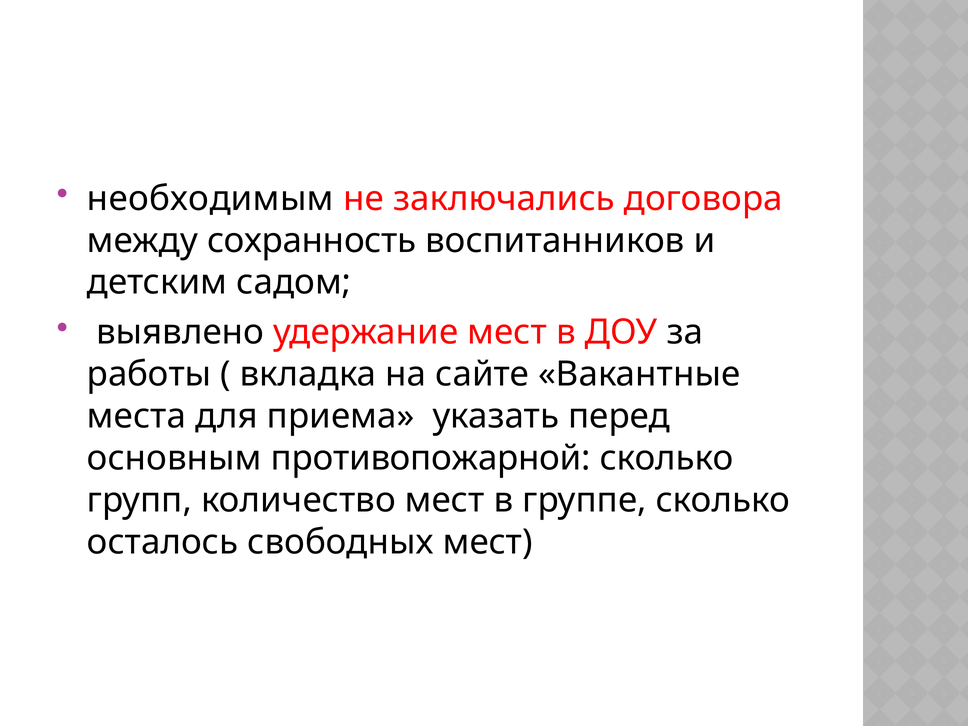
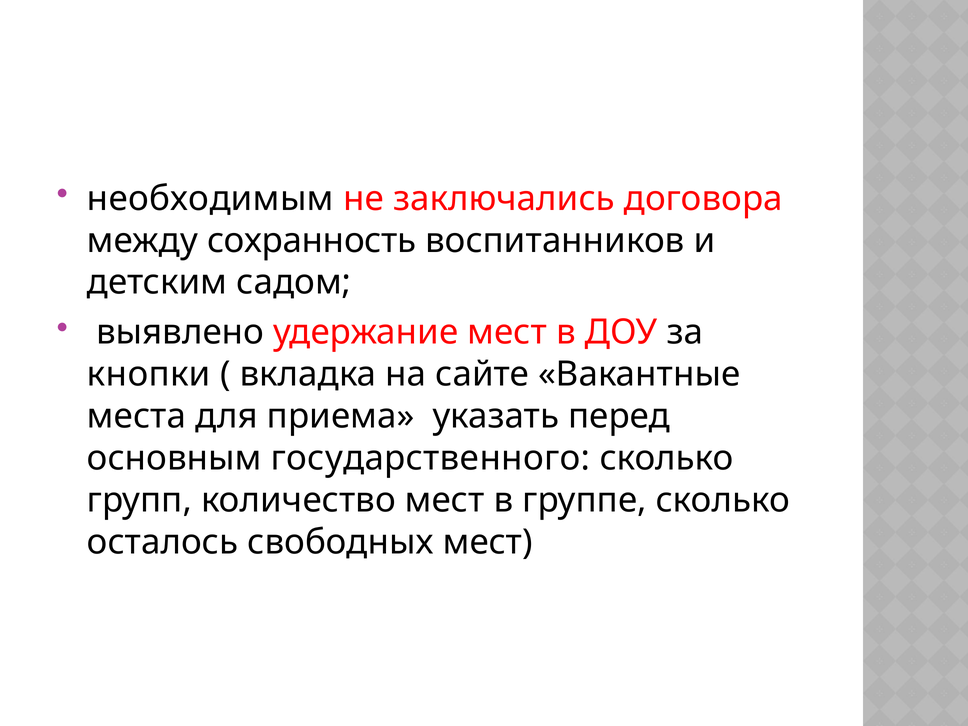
работы: работы -> кнопки
противопожарной: противопожарной -> государственного
